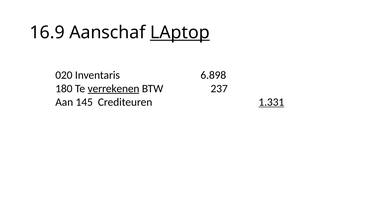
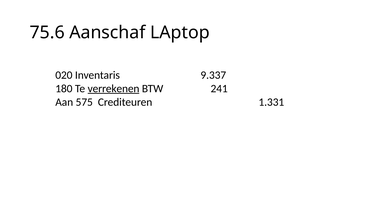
16.9: 16.9 -> 75.6
LAptop underline: present -> none
6.898: 6.898 -> 9.337
237: 237 -> 241
145: 145 -> 575
1.331 underline: present -> none
